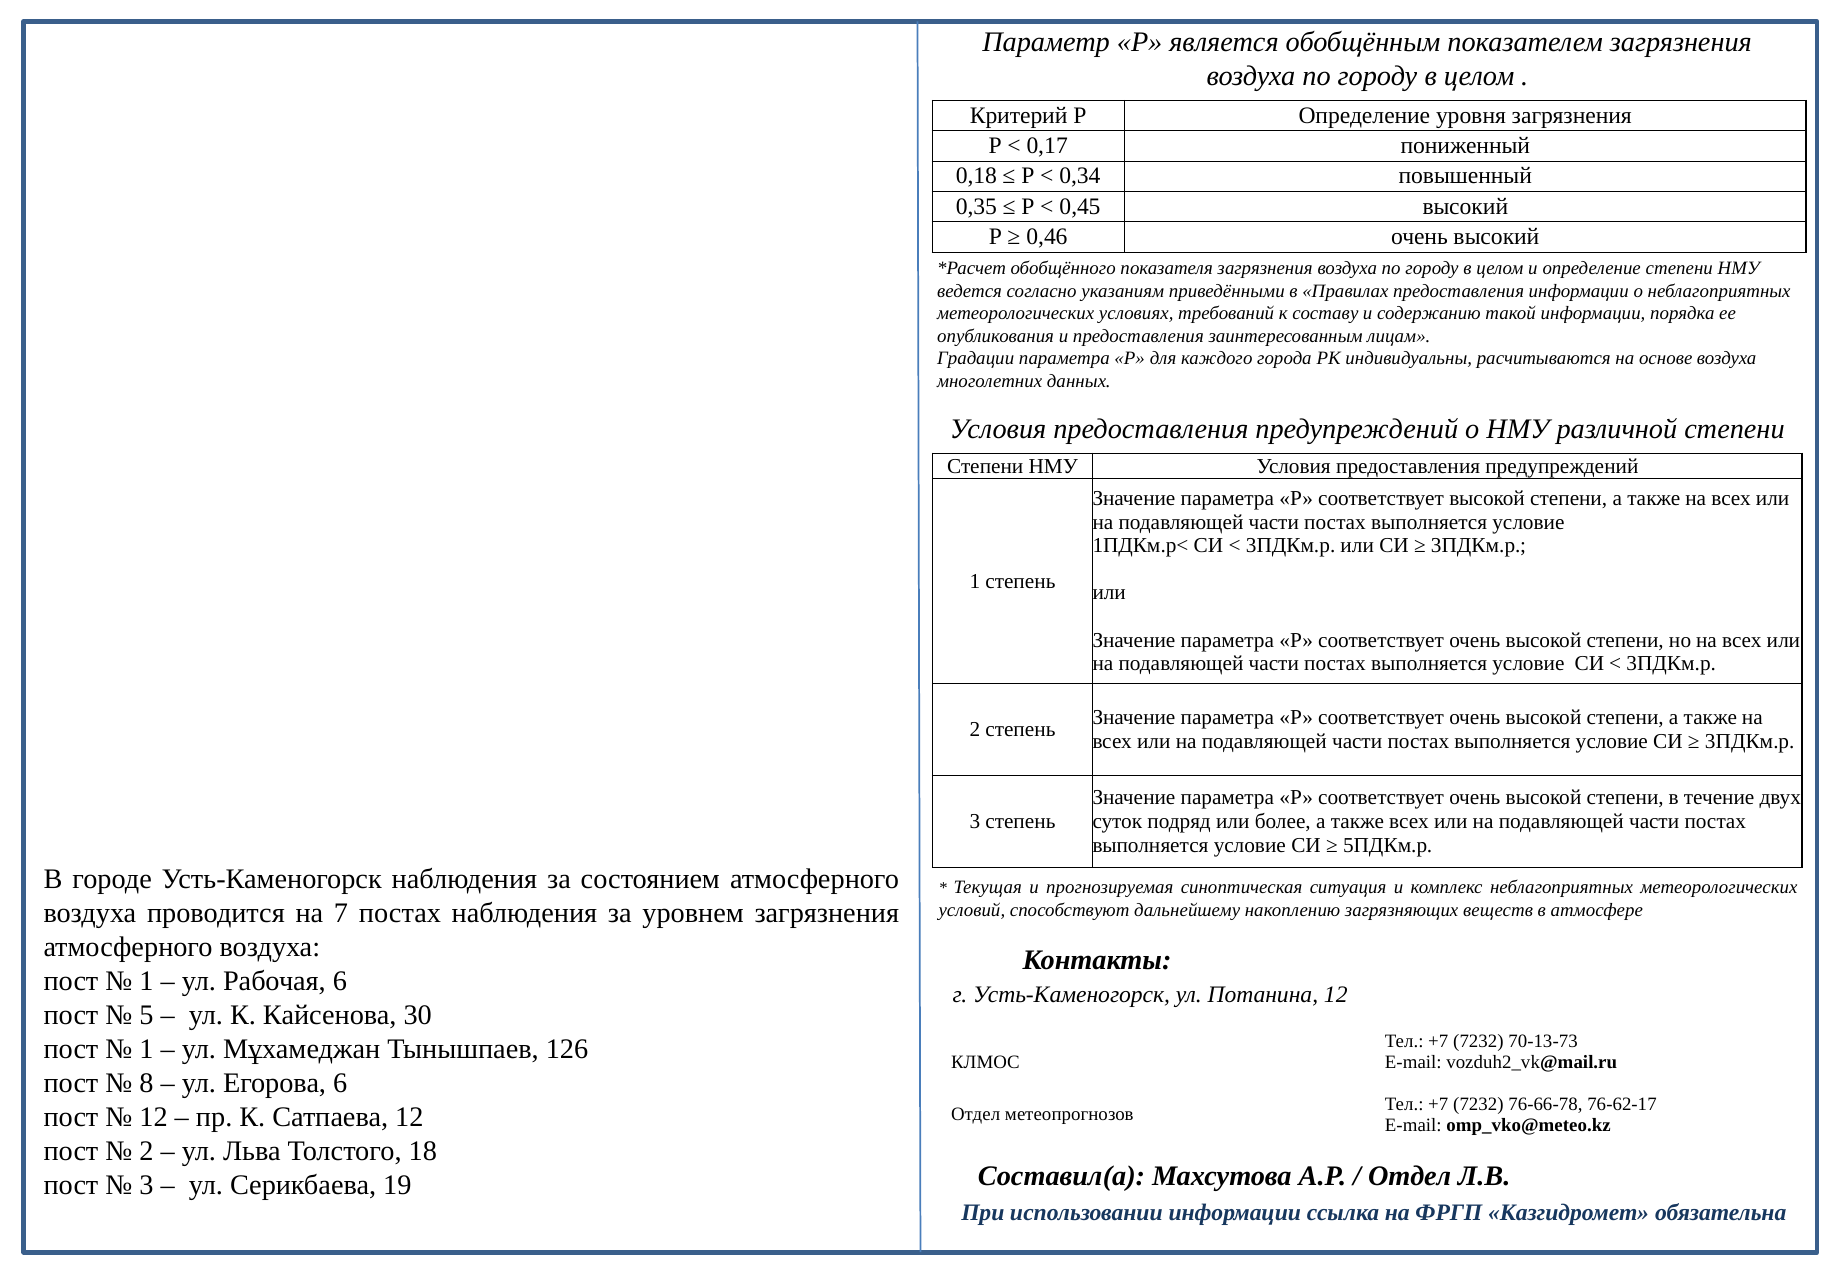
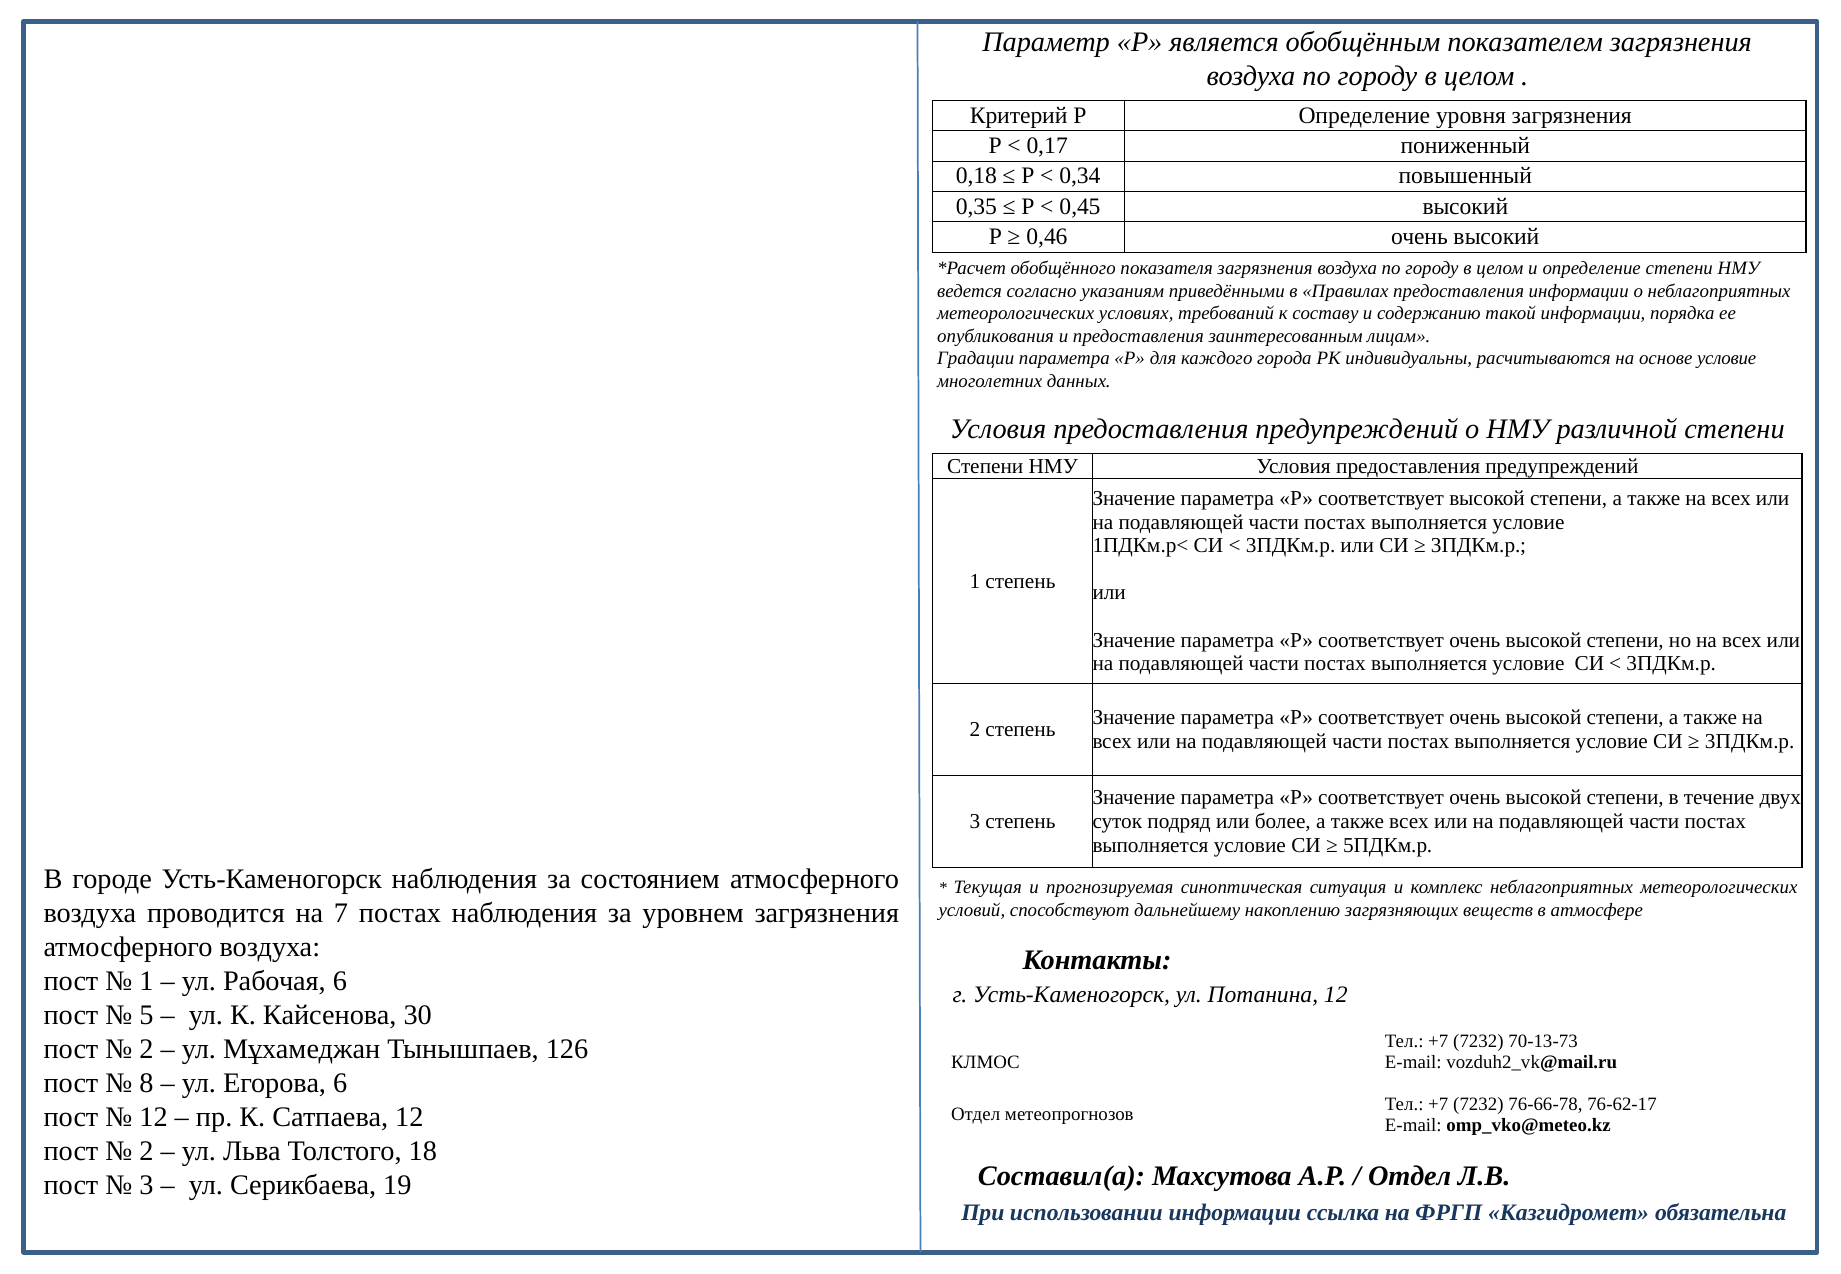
основе воздуха: воздуха -> условие
1 at (146, 1050): 1 -> 2
